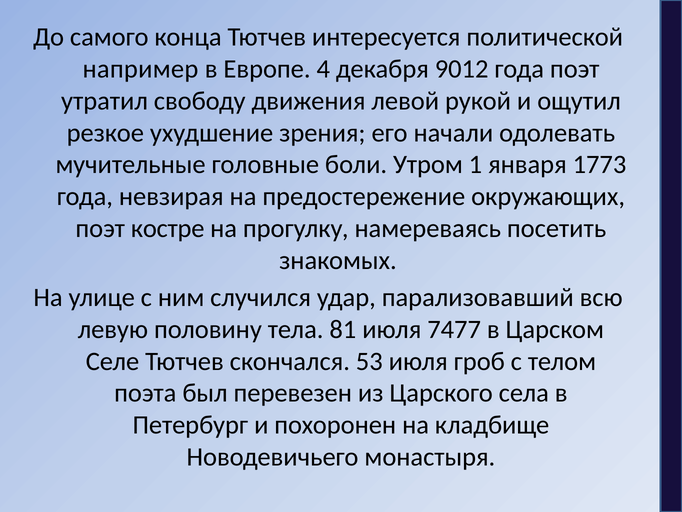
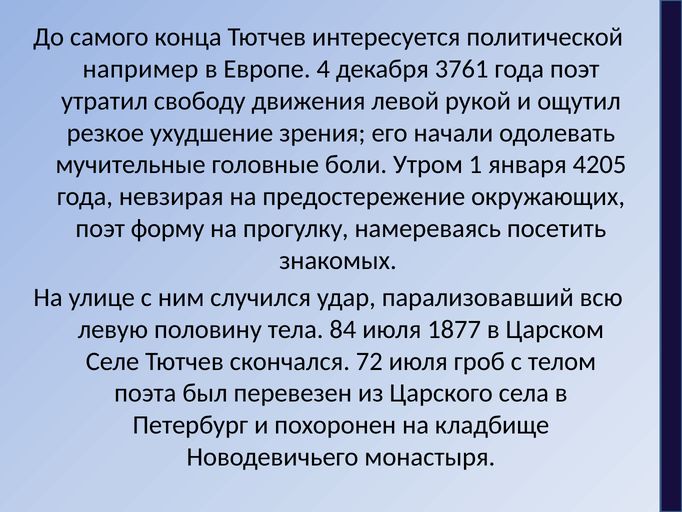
9012: 9012 -> 3761
1773: 1773 -> 4205
костре: костре -> форму
81: 81 -> 84
7477: 7477 -> 1877
53: 53 -> 72
